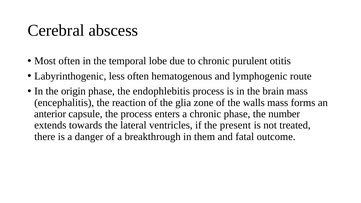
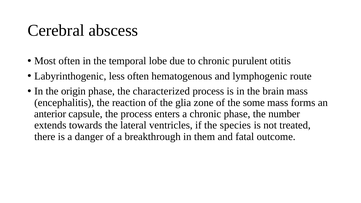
endophlebitis: endophlebitis -> characterized
walls: walls -> some
present: present -> species
